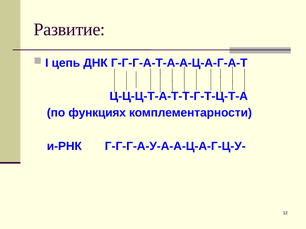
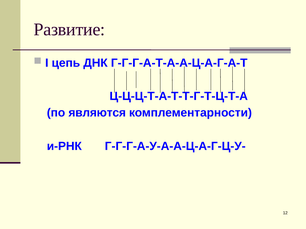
функциях: функциях -> являются
